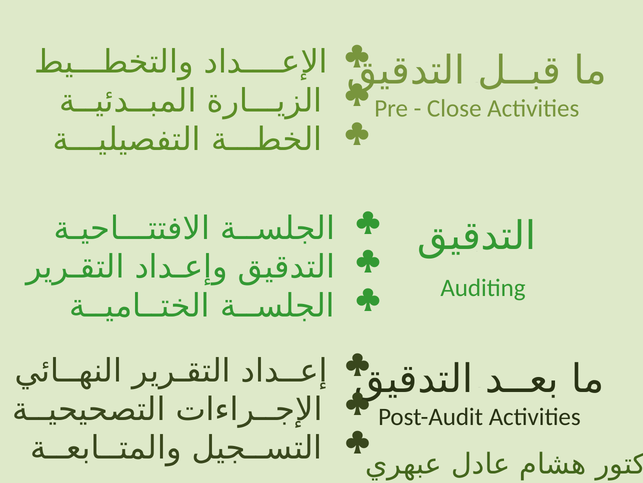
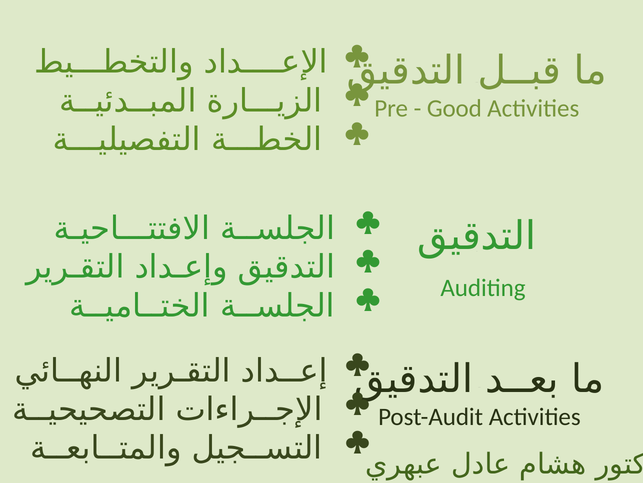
Close: Close -> Good
